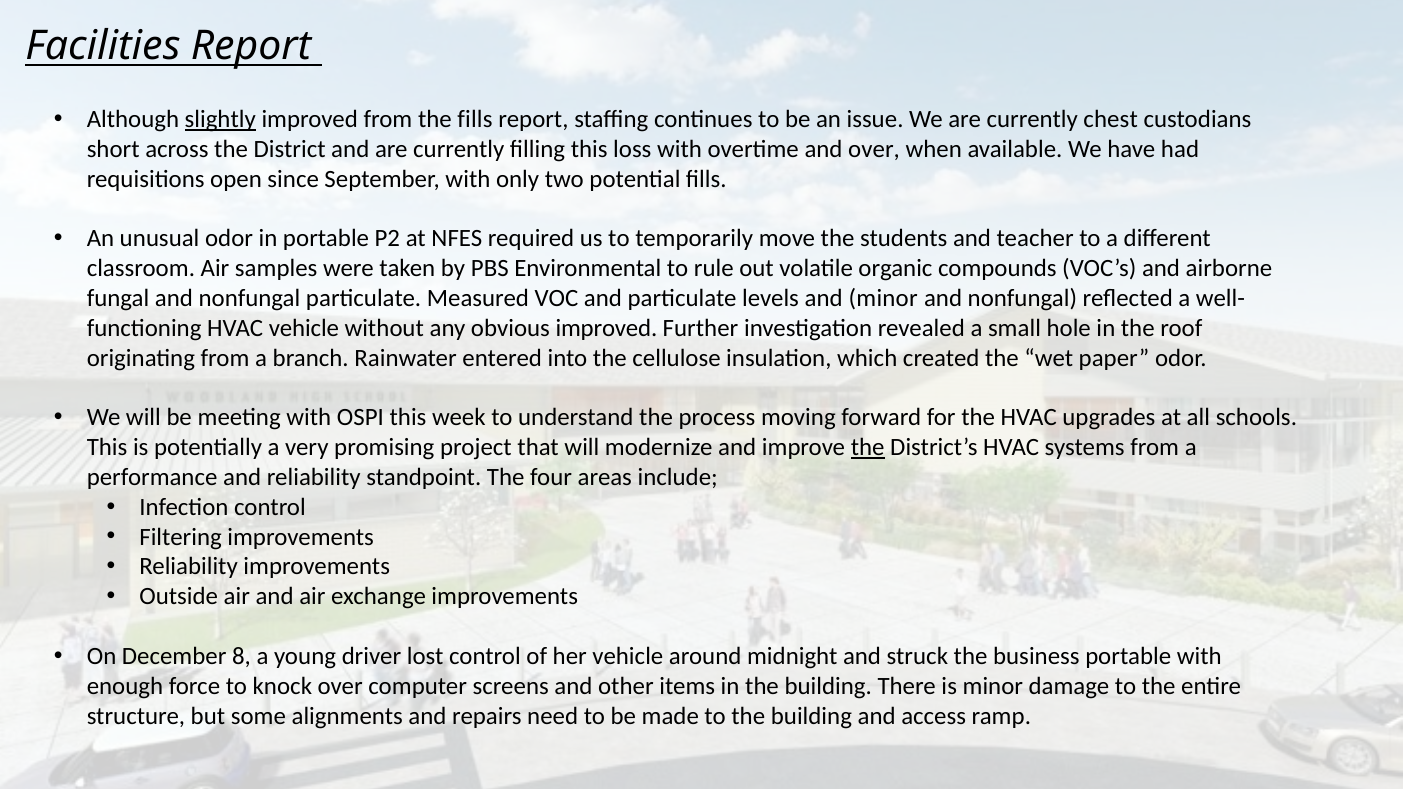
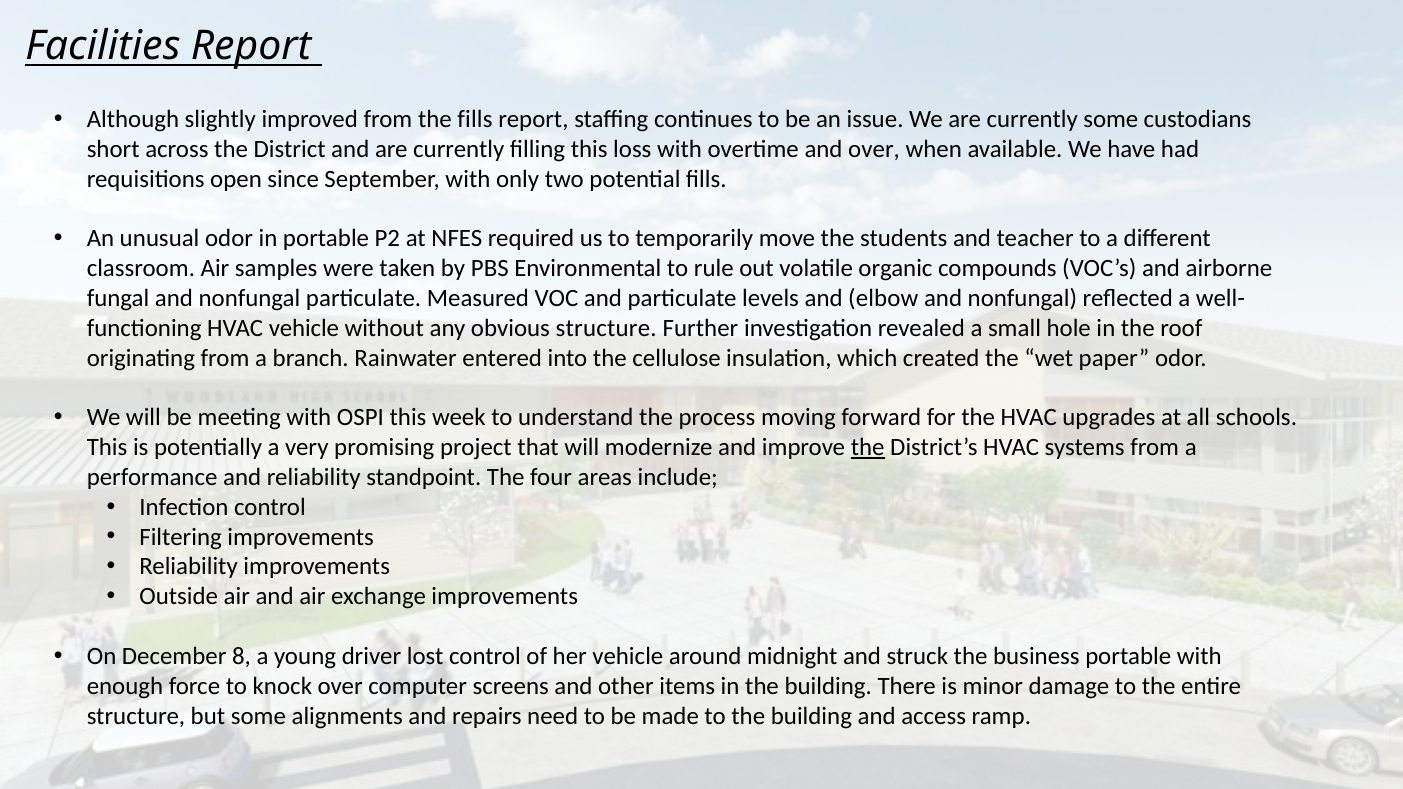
slightly underline: present -> none
currently chest: chest -> some
and minor: minor -> elbow
obvious improved: improved -> structure
